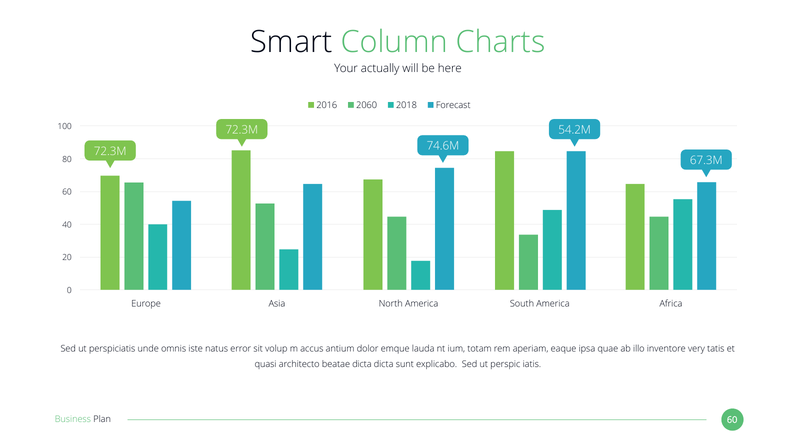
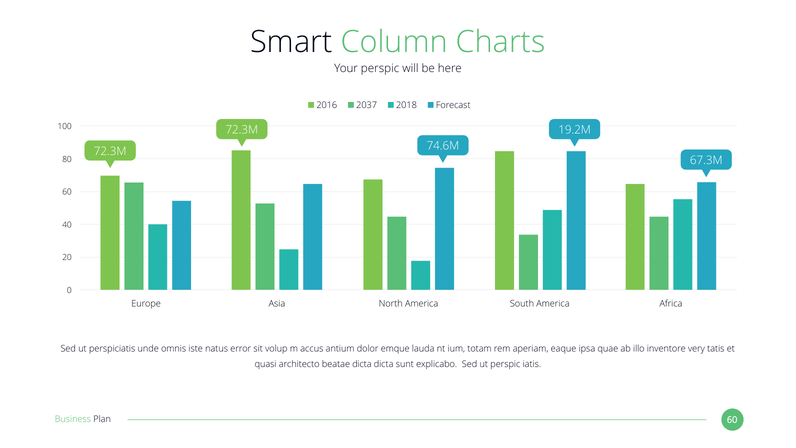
Your actually: actually -> perspic
2060: 2060 -> 2037
54.2M: 54.2M -> 19.2M
